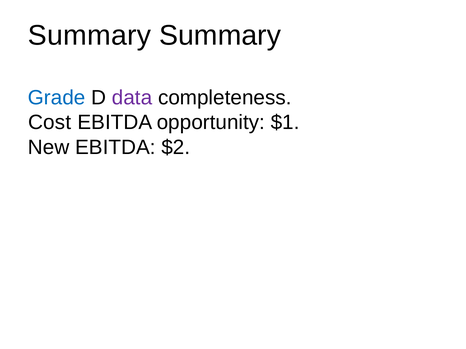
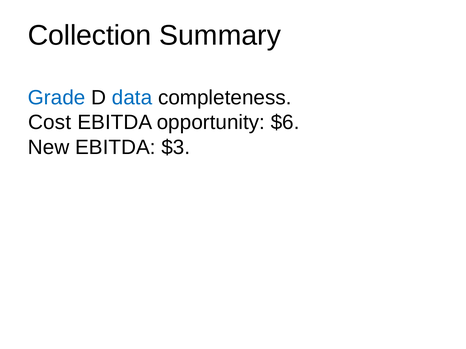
Summary at (89, 35): Summary -> Collection
data colour: purple -> blue
$1: $1 -> $6
$2: $2 -> $3
